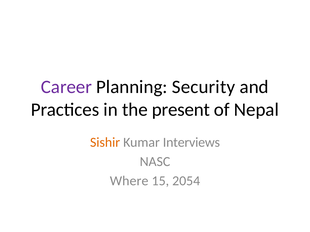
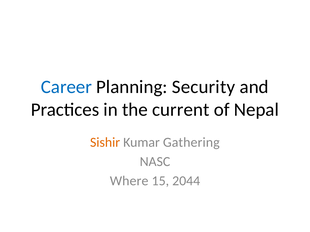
Career colour: purple -> blue
present: present -> current
Interviews: Interviews -> Gathering
2054: 2054 -> 2044
